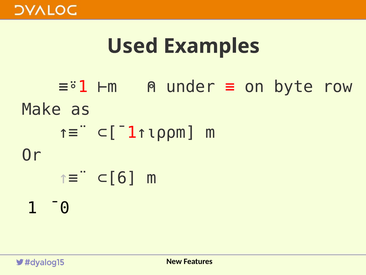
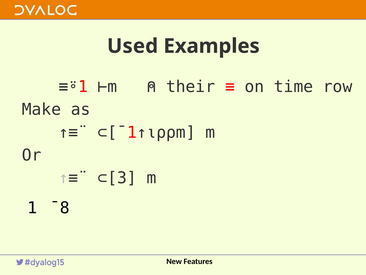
under: under -> their
byte: byte -> time
⊂[6: ⊂[6 -> ⊂[3
¯0: ¯0 -> ¯8
